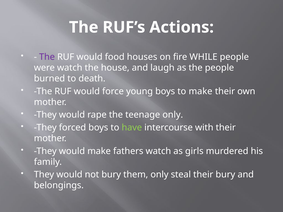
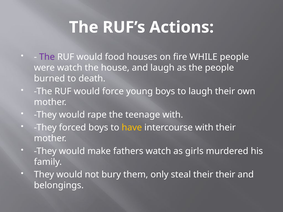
to make: make -> laugh
teenage only: only -> with
have colour: light green -> yellow
their bury: bury -> their
